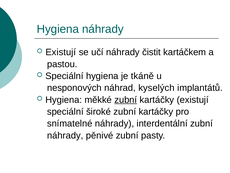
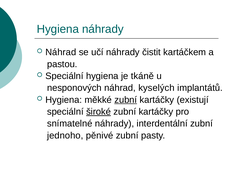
Existují at (61, 52): Existují -> Náhrad
široké underline: none -> present
náhrady at (65, 135): náhrady -> jednoho
